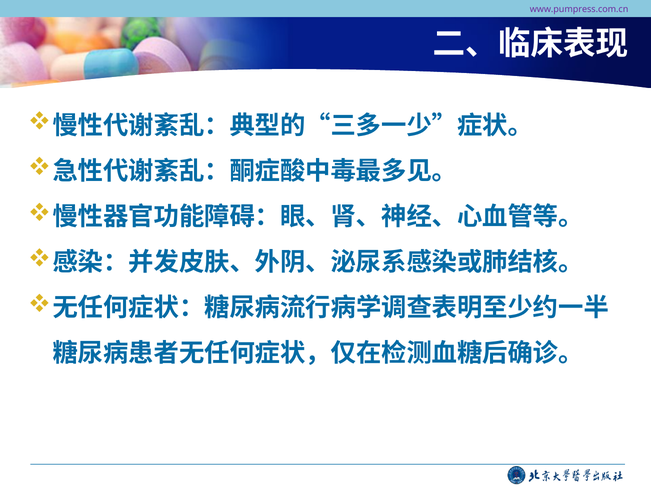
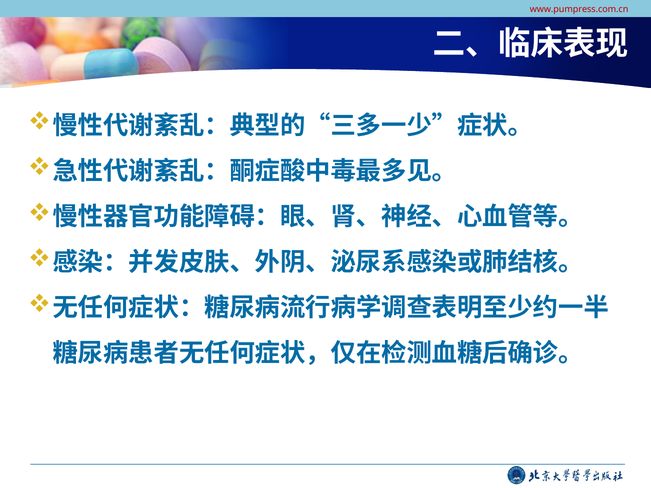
www.pumpress.com.cn colour: purple -> red
